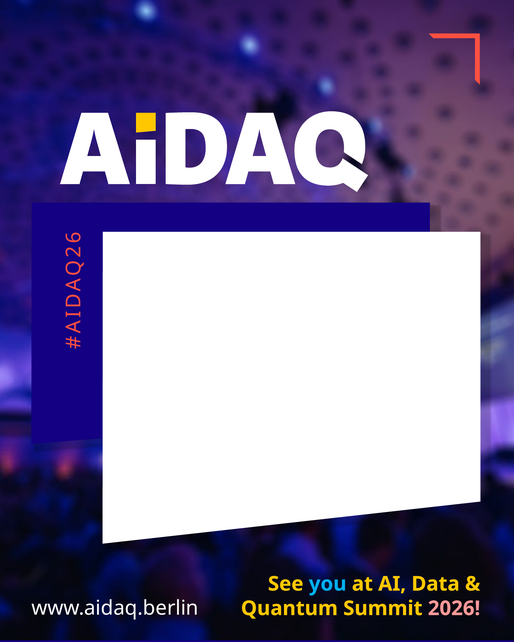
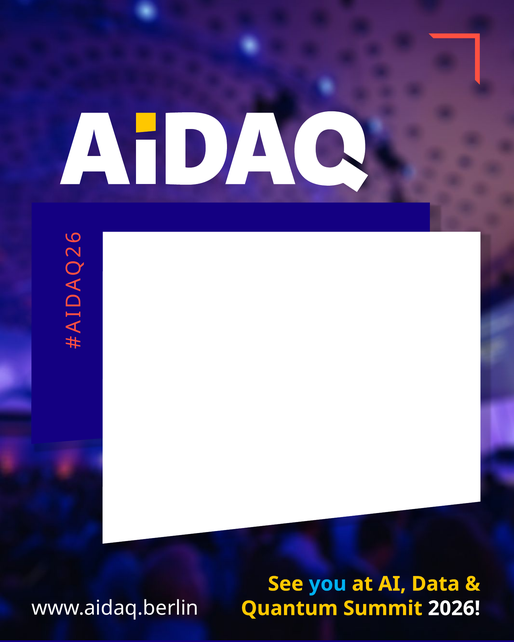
2026 colour: pink -> white
